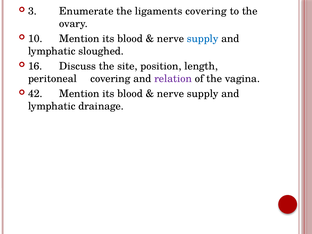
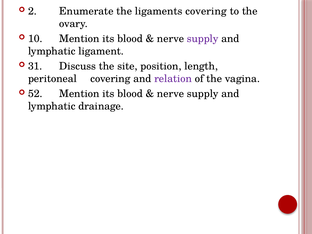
3: 3 -> 2
supply at (203, 39) colour: blue -> purple
sloughed: sloughed -> ligament
16: 16 -> 31
42: 42 -> 52
